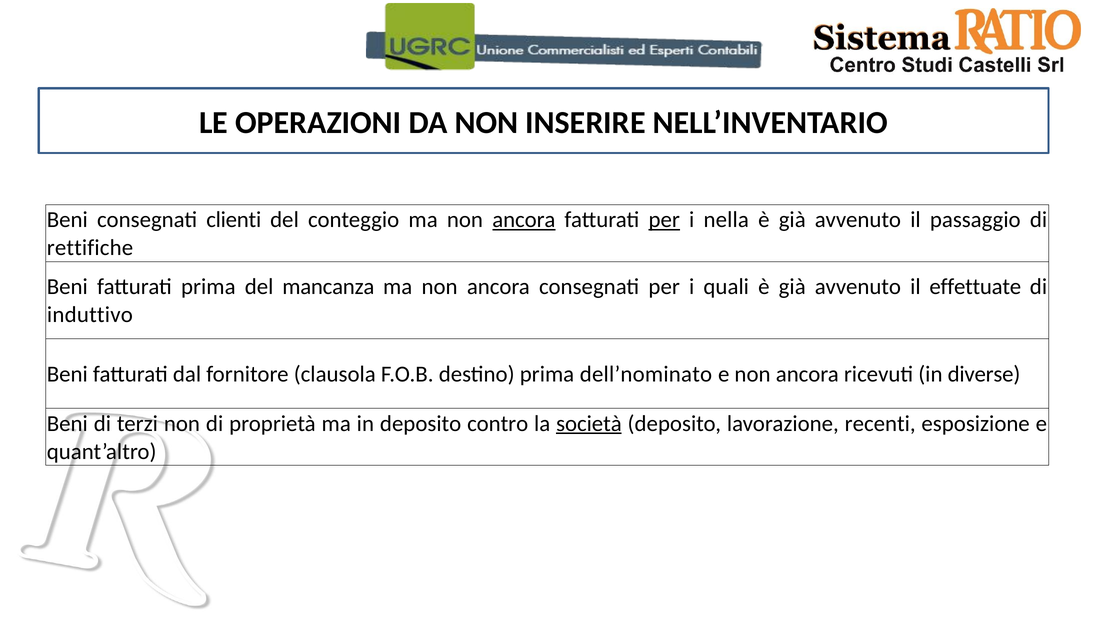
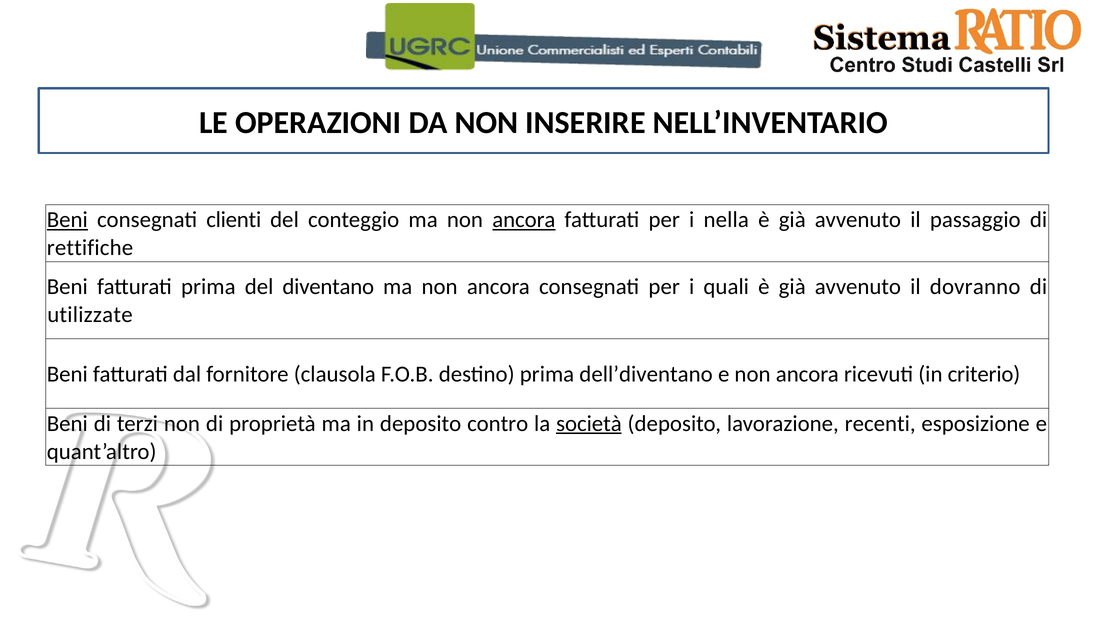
Beni at (67, 220) underline: none -> present
per at (664, 220) underline: present -> none
mancanza: mancanza -> diventano
effettuate: effettuate -> dovranno
induttivo: induttivo -> utilizzate
dell’nominato: dell’nominato -> dell’diventano
diverse: diverse -> criterio
